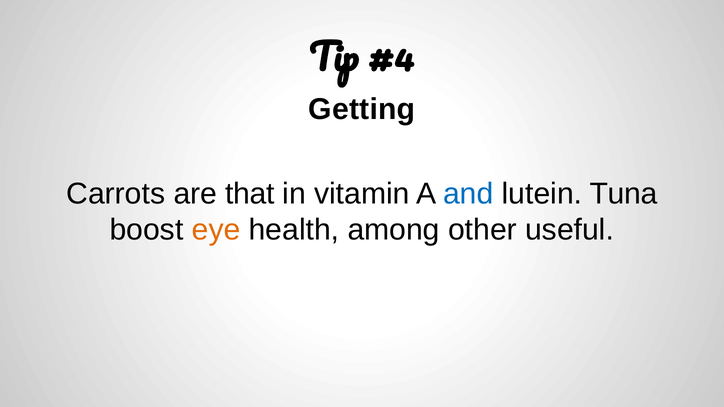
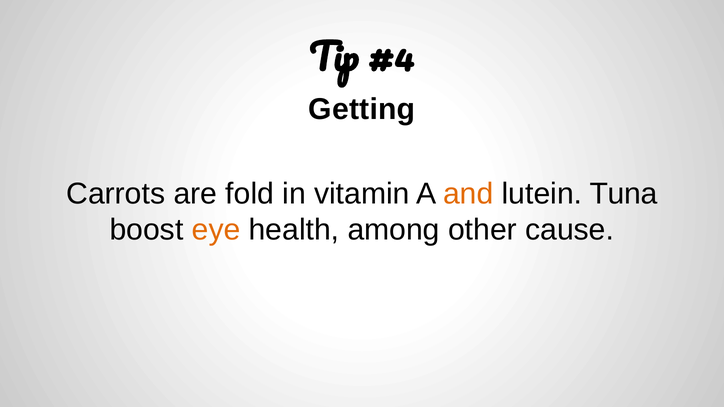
that: that -> fold
and colour: blue -> orange
useful: useful -> cause
